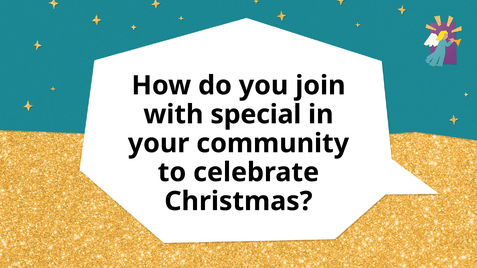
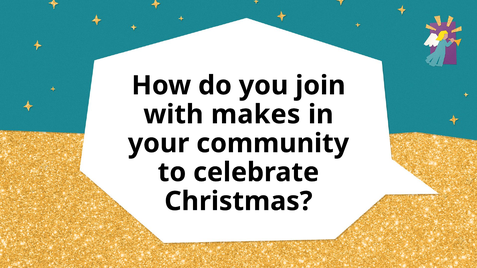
special: special -> makes
